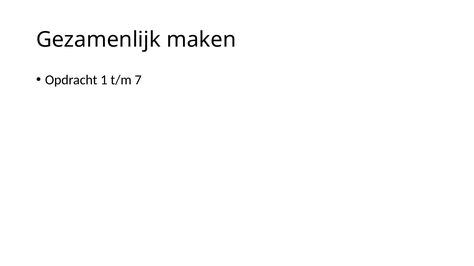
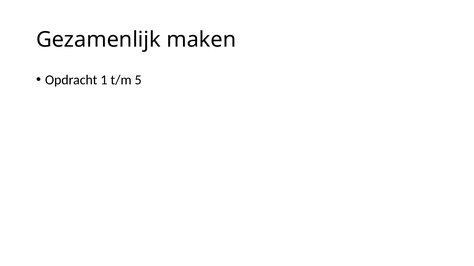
7: 7 -> 5
